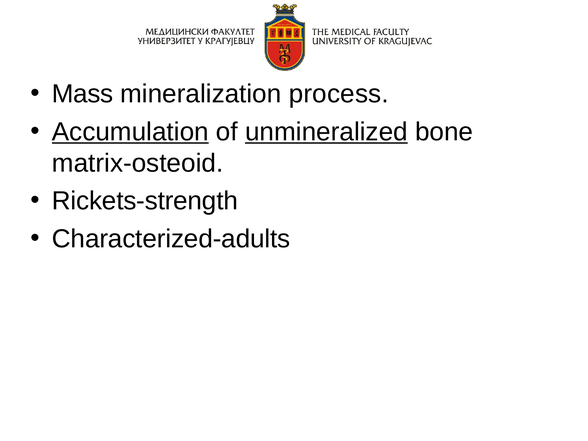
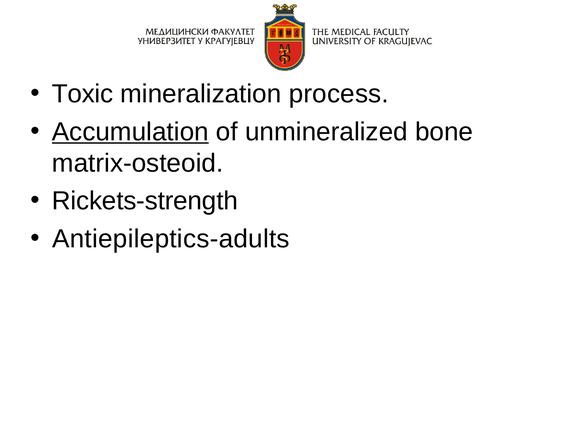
Mass: Mass -> Toxic
unmineralized underline: present -> none
Characterized-adults: Characterized-adults -> Antiepileptics-adults
